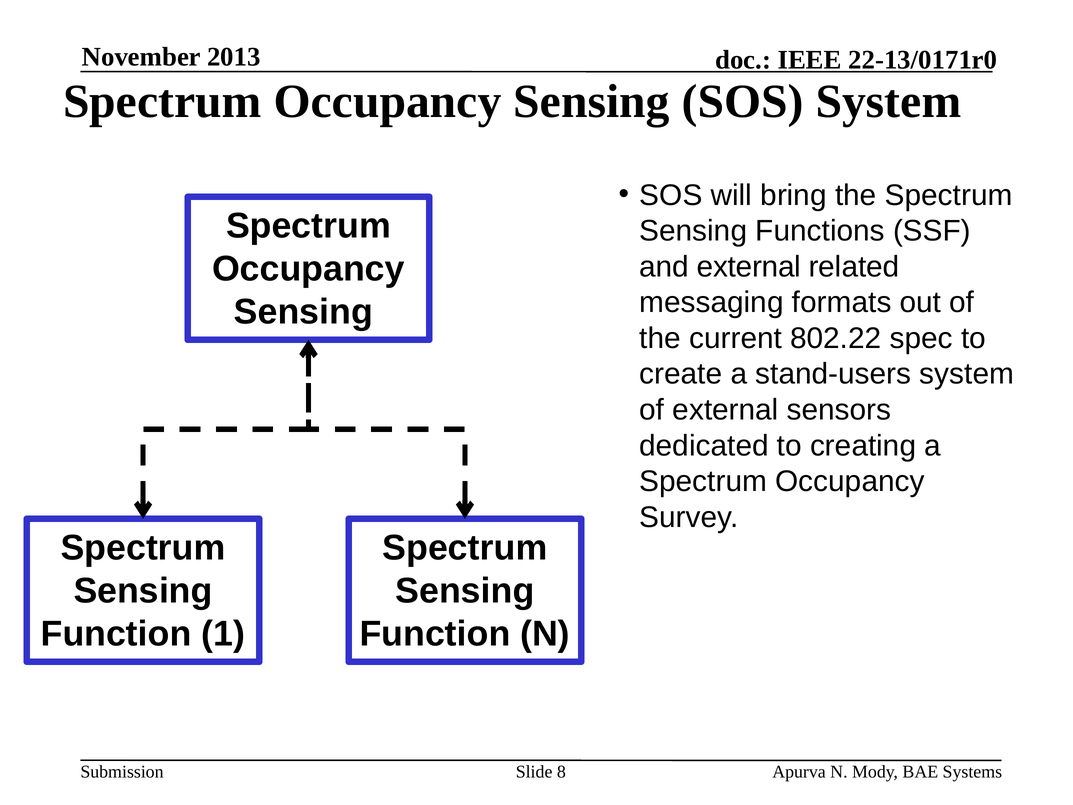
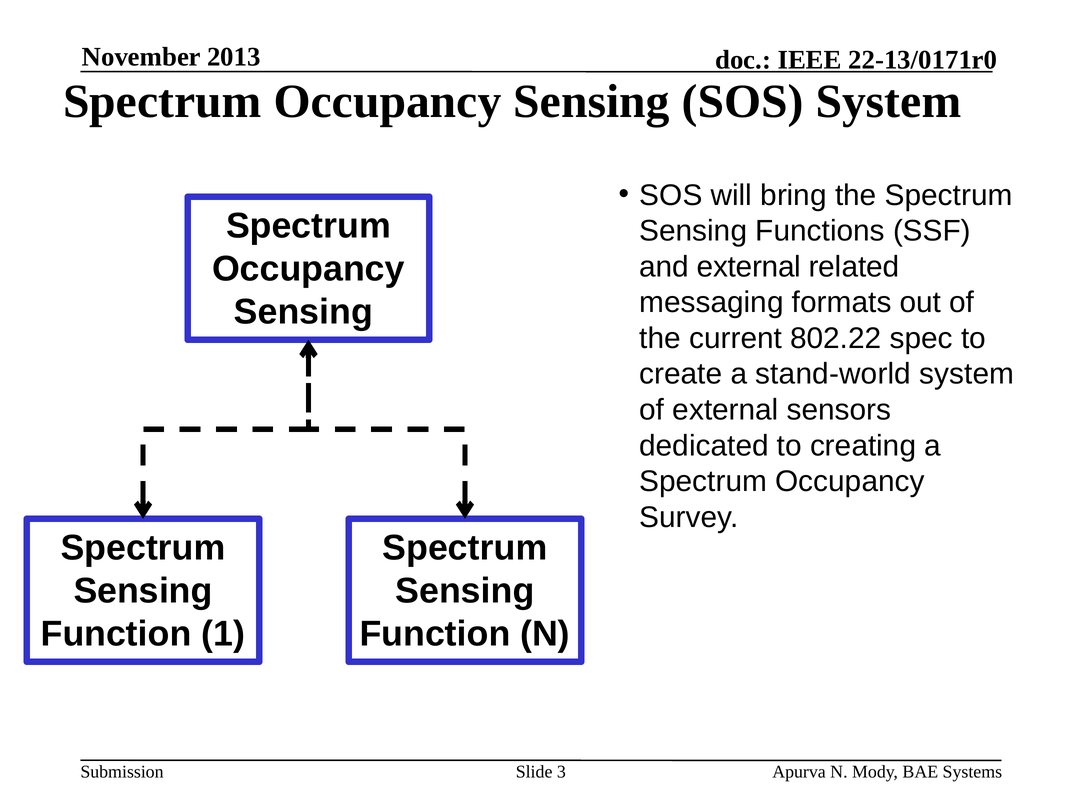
stand-users: stand-users -> stand-world
8: 8 -> 3
